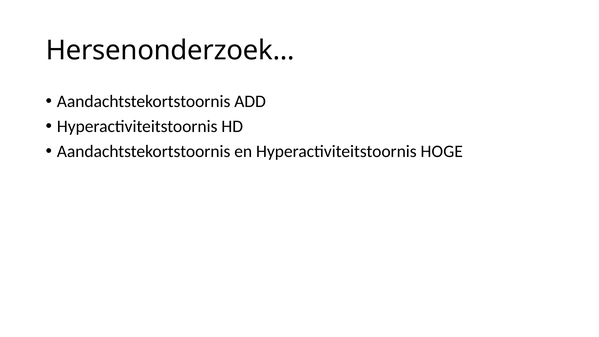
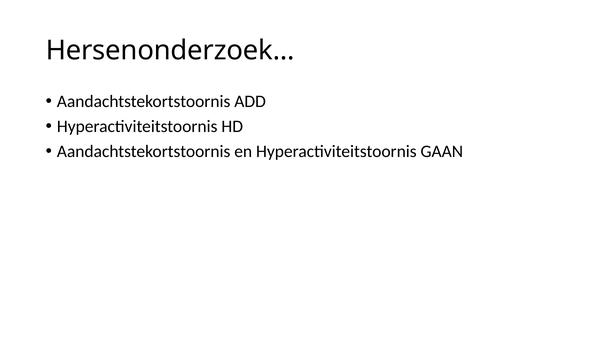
HOGE: HOGE -> GAAN
